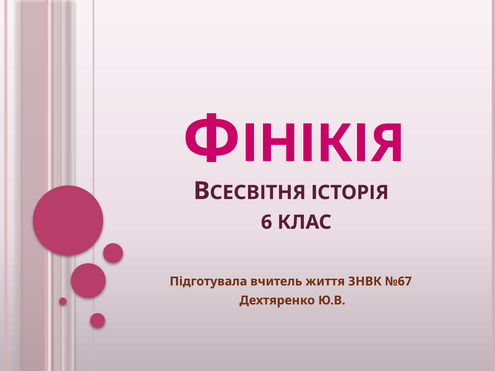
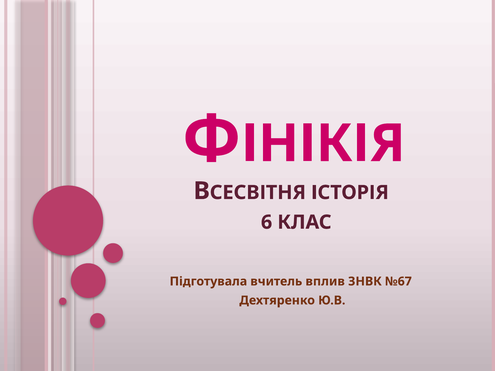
життя: життя -> вплив
